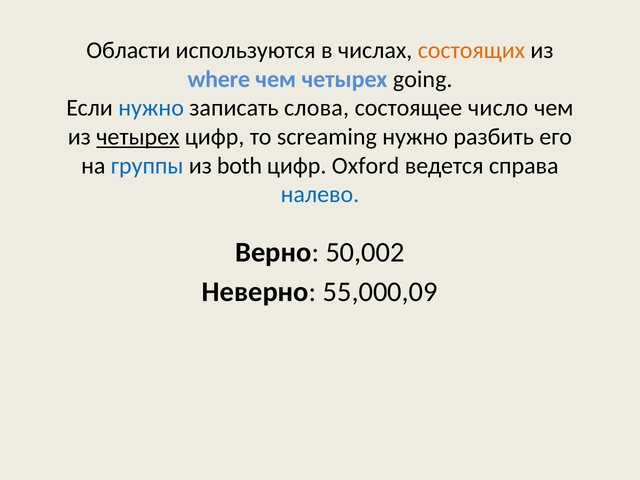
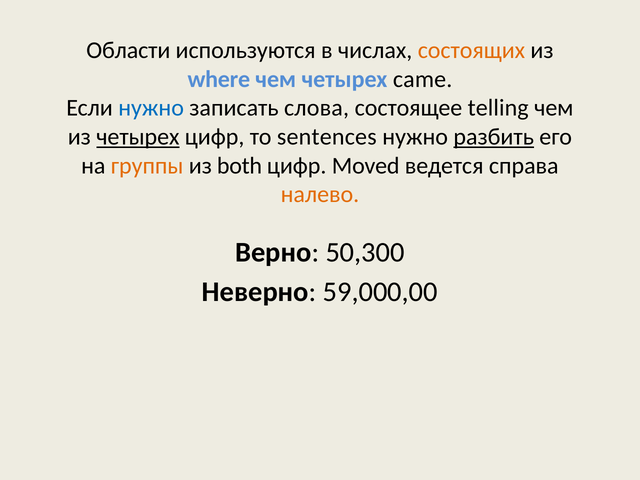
going: going -> came
число: число -> telling
screaming: screaming -> sentences
разбить underline: none -> present
группы colour: blue -> orange
Oxford: Oxford -> Moved
налево colour: blue -> orange
50,002: 50,002 -> 50,300
55,000,09: 55,000,09 -> 59,000,00
